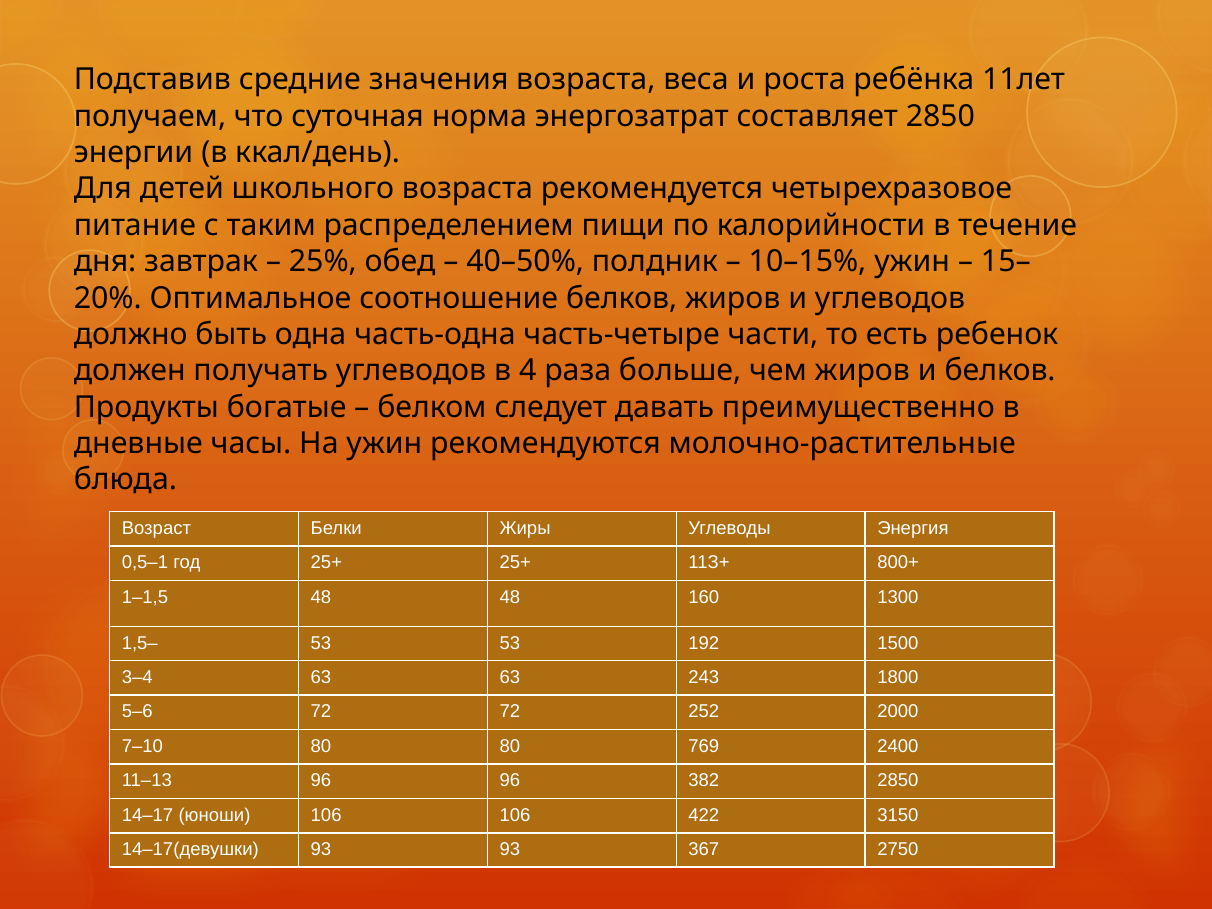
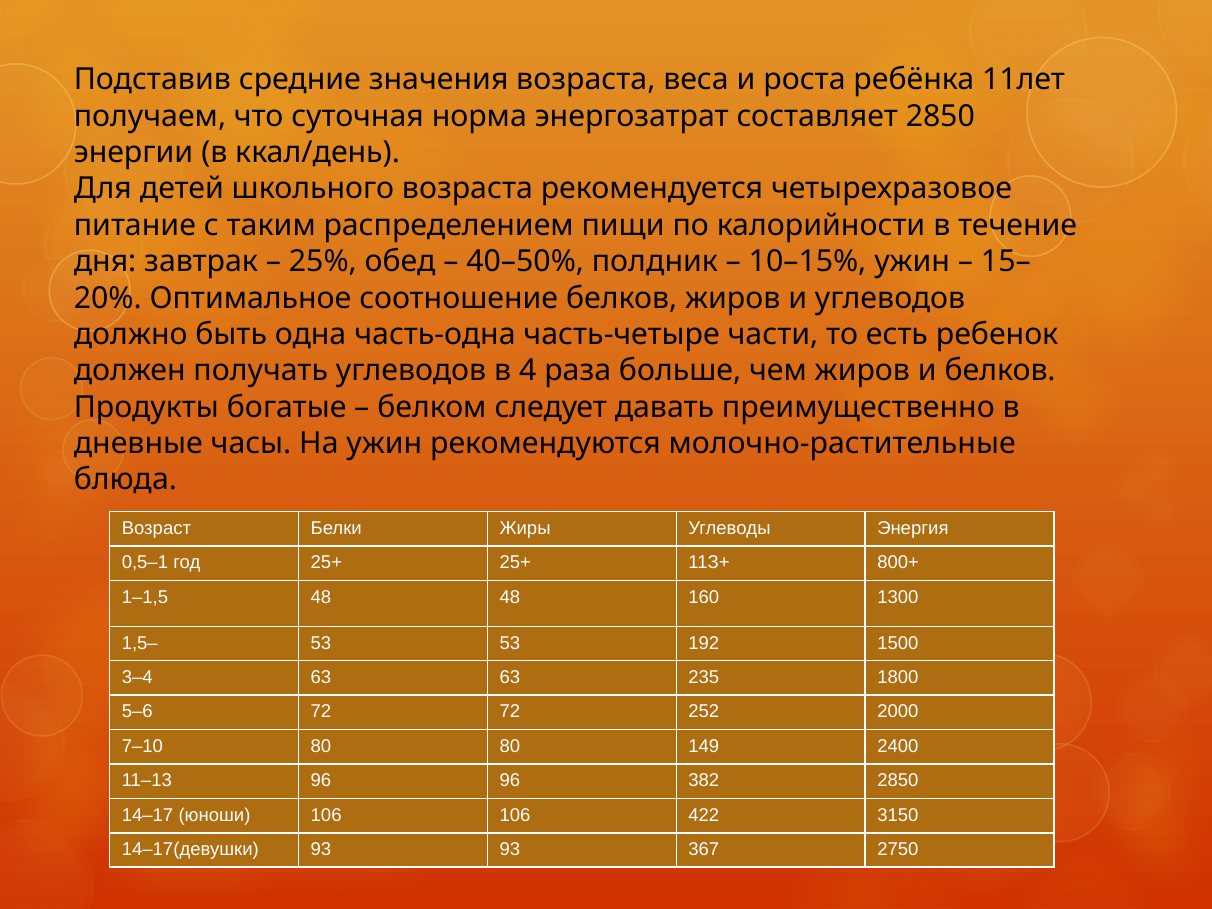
243: 243 -> 235
769: 769 -> 149
